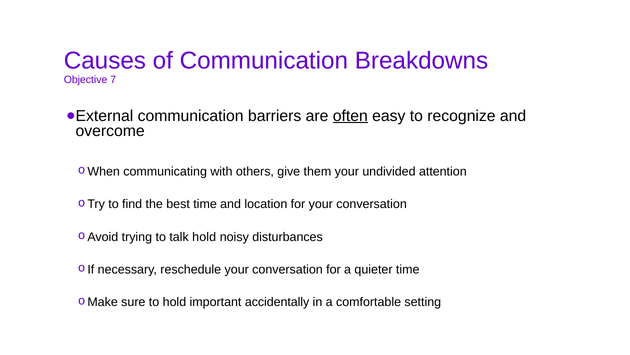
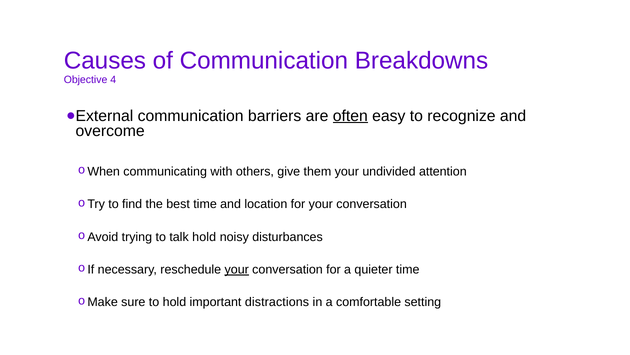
7: 7 -> 4
your at (237, 269) underline: none -> present
accidentally: accidentally -> distractions
